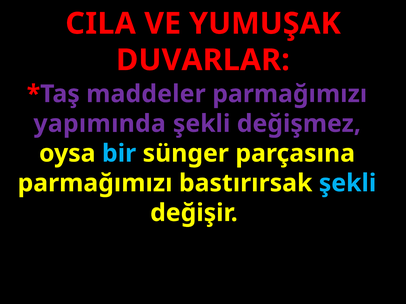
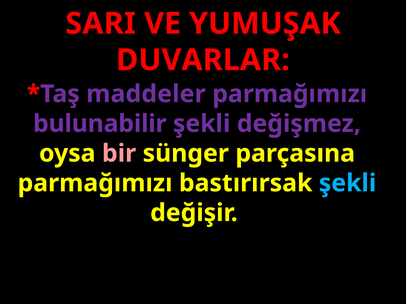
CILA: CILA -> SARI
yapımında: yapımında -> bulunabilir
bir colour: light blue -> pink
